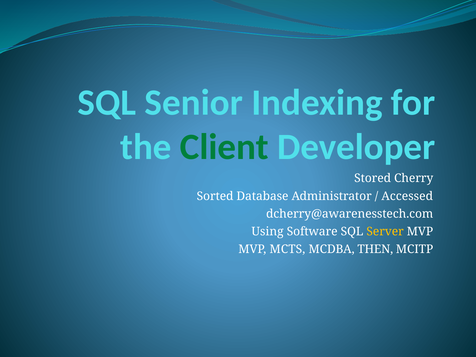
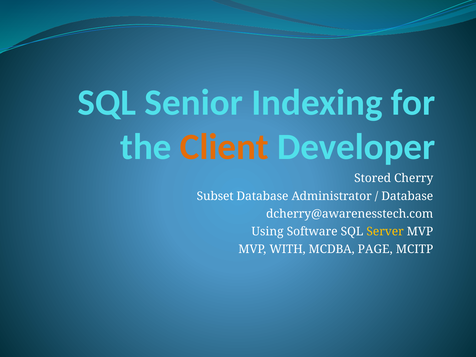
Client colour: green -> orange
Sorted: Sorted -> Subset
Accessed at (407, 196): Accessed -> Database
MCTS: MCTS -> WITH
THEN: THEN -> PAGE
